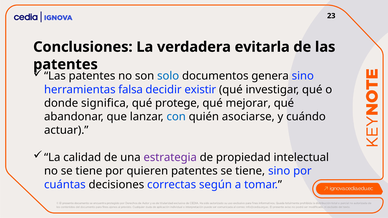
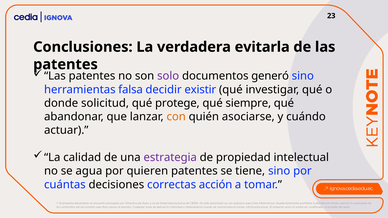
solo colour: blue -> purple
genera: genera -> generó
significa: significa -> solicitud
mejorar: mejorar -> siempre
con colour: blue -> orange
no se tiene: tiene -> agua
según: según -> acción
